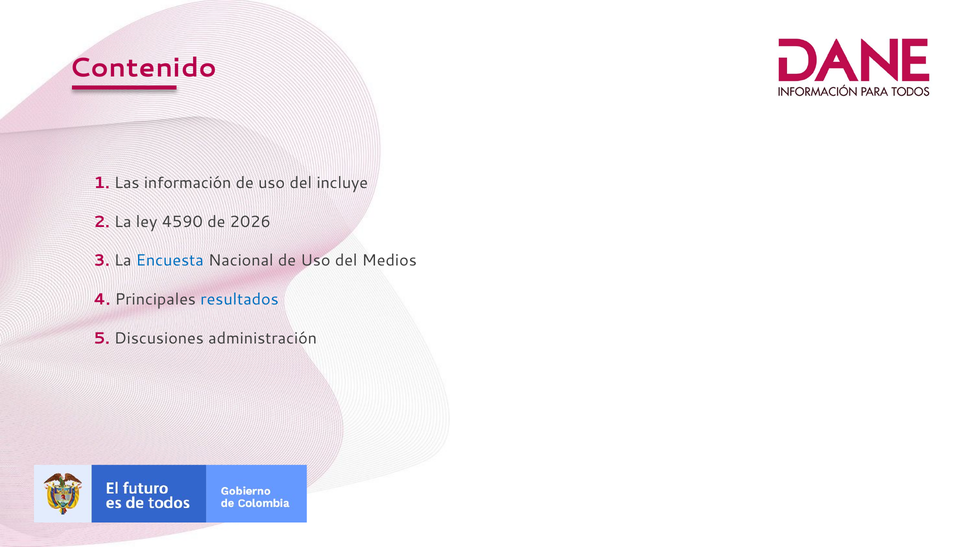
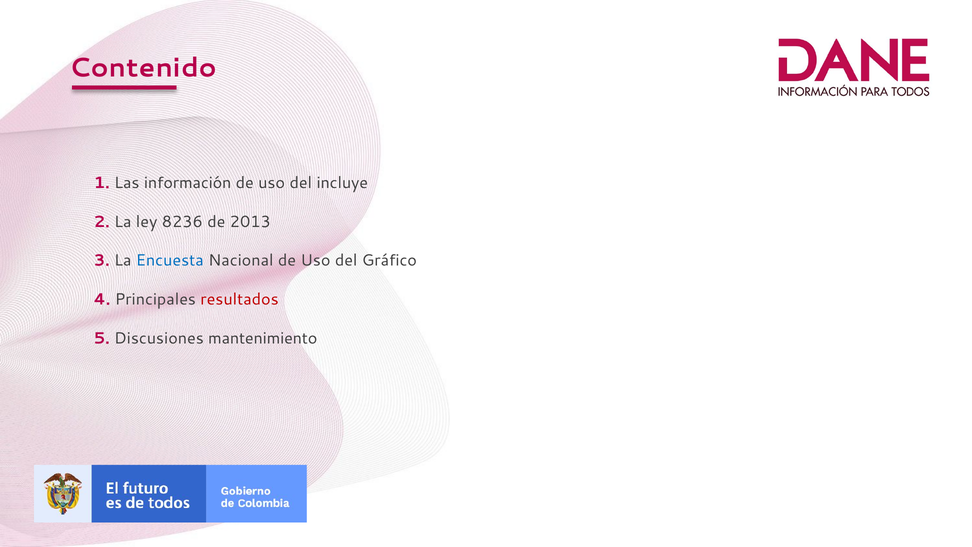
4590: 4590 -> 8236
2026: 2026 -> 2013
Medios: Medios -> Gráfico
resultados colour: blue -> red
administración: administración -> mantenimiento
